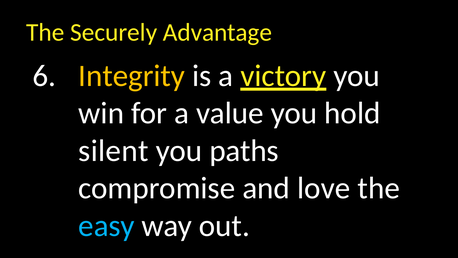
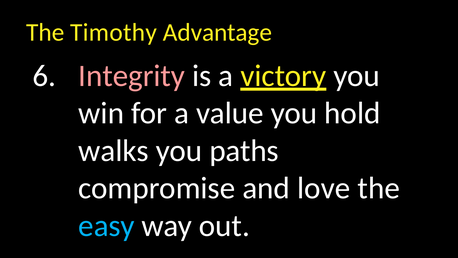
Securely: Securely -> Timothy
Integrity colour: yellow -> pink
silent: silent -> walks
